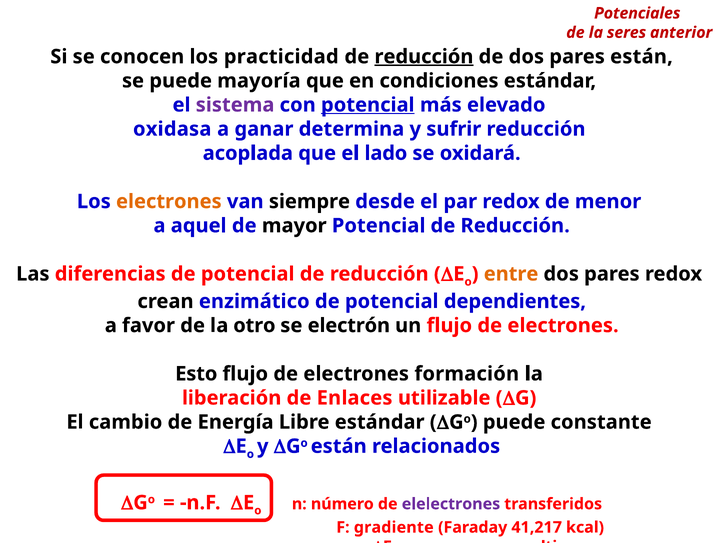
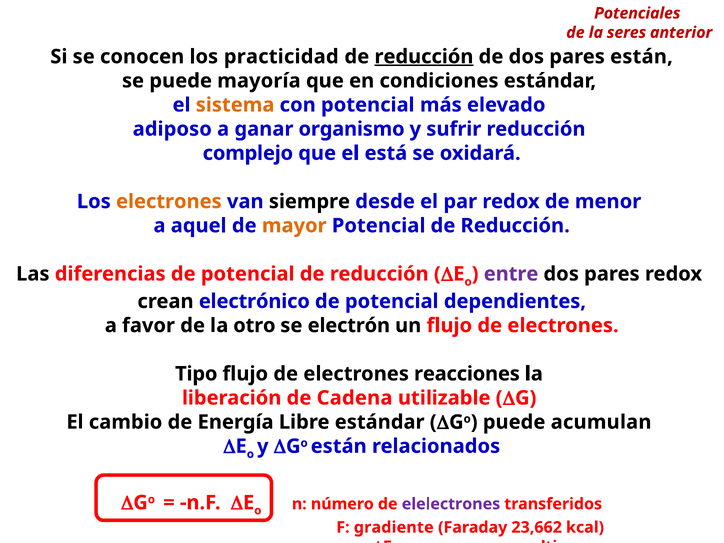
sistema colour: purple -> orange
potencial at (368, 105) underline: present -> none
oxidasa: oxidasa -> adiposo
determina: determina -> organismo
acoplada: acoplada -> complejo
lado: lado -> está
mayor colour: black -> orange
entre colour: orange -> purple
enzimático: enzimático -> electrónico
Esto: Esto -> Tipo
formación: formación -> reacciones
Enlaces: Enlaces -> Cadena
constante: constante -> acumulan
41,217: 41,217 -> 23,662
